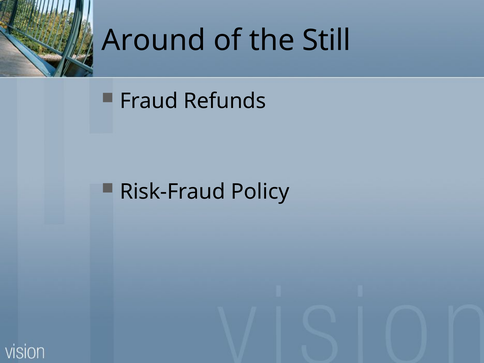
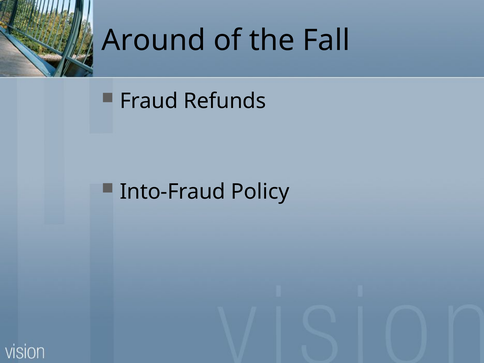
Still: Still -> Fall
Risk-Fraud: Risk-Fraud -> Into-Fraud
